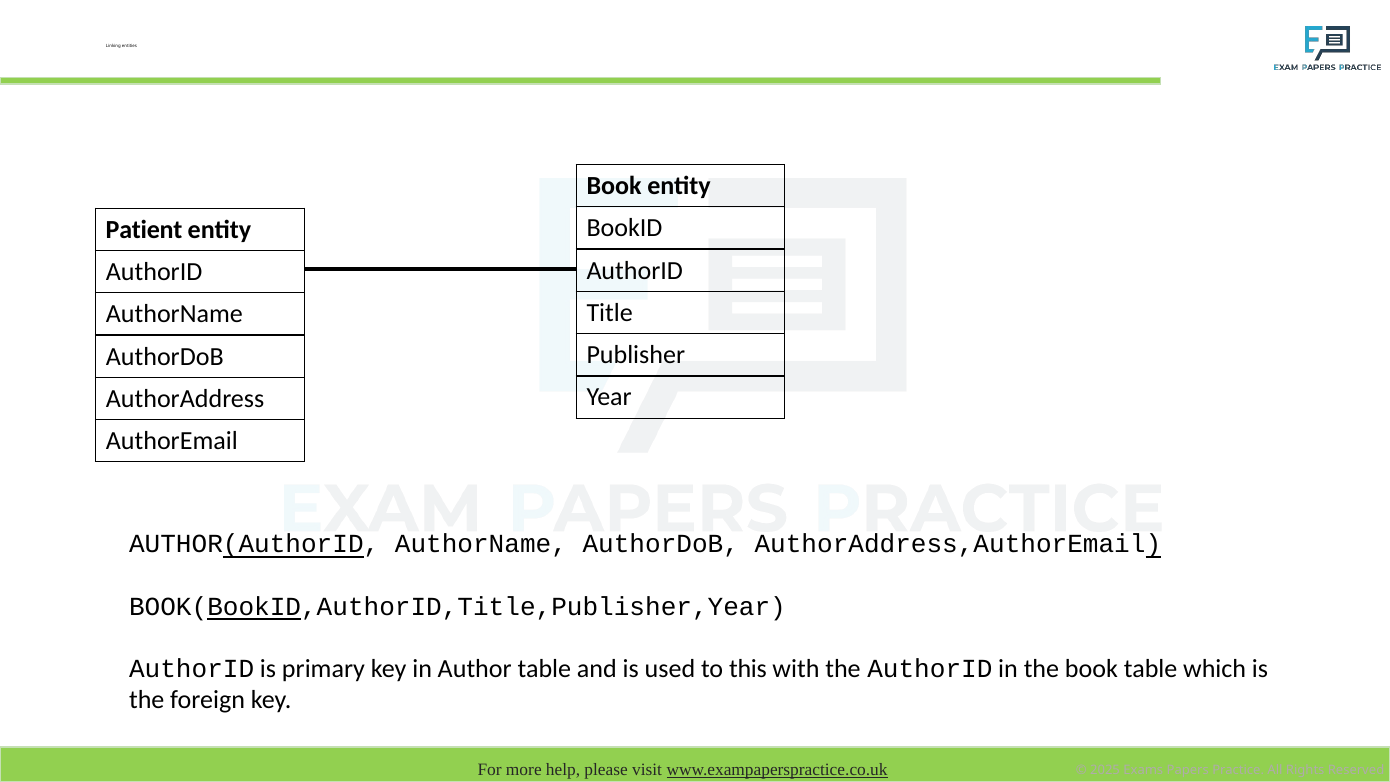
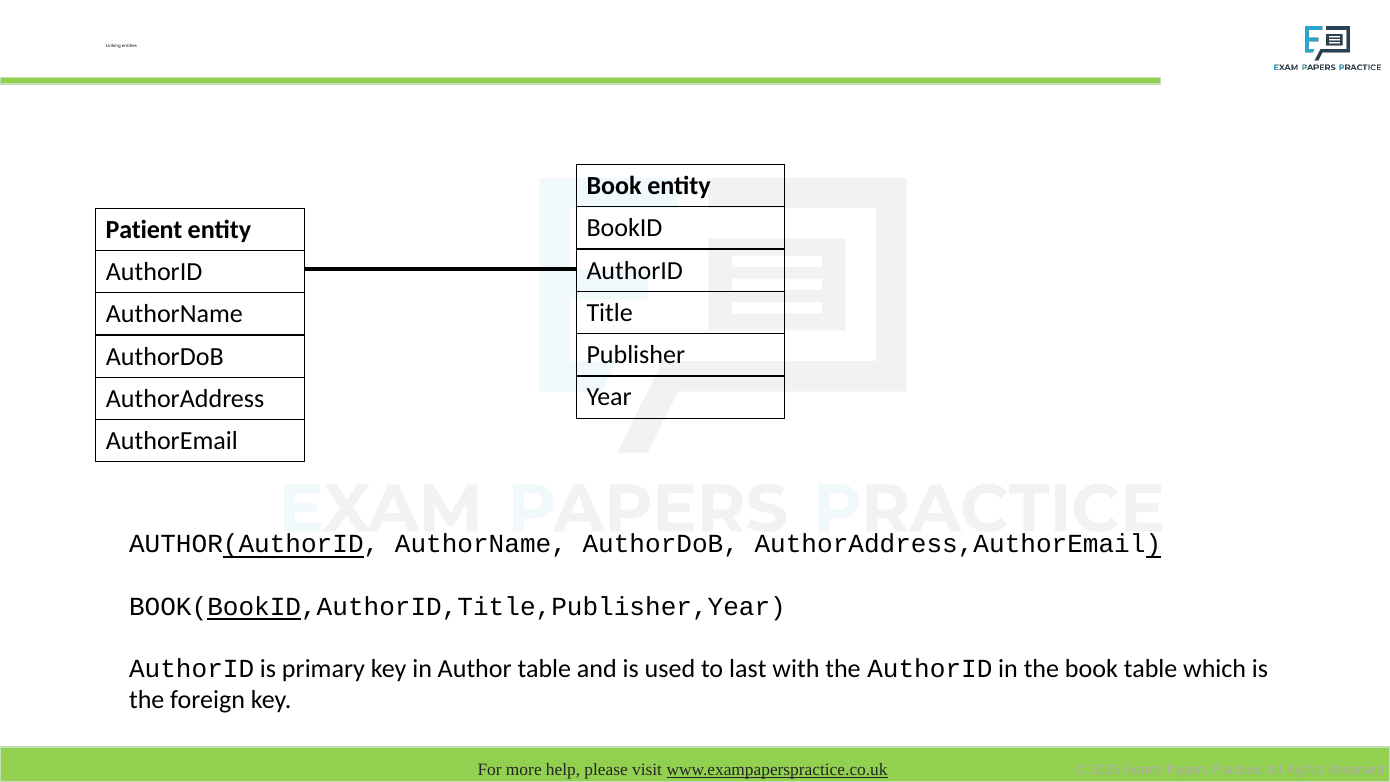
this: this -> last
